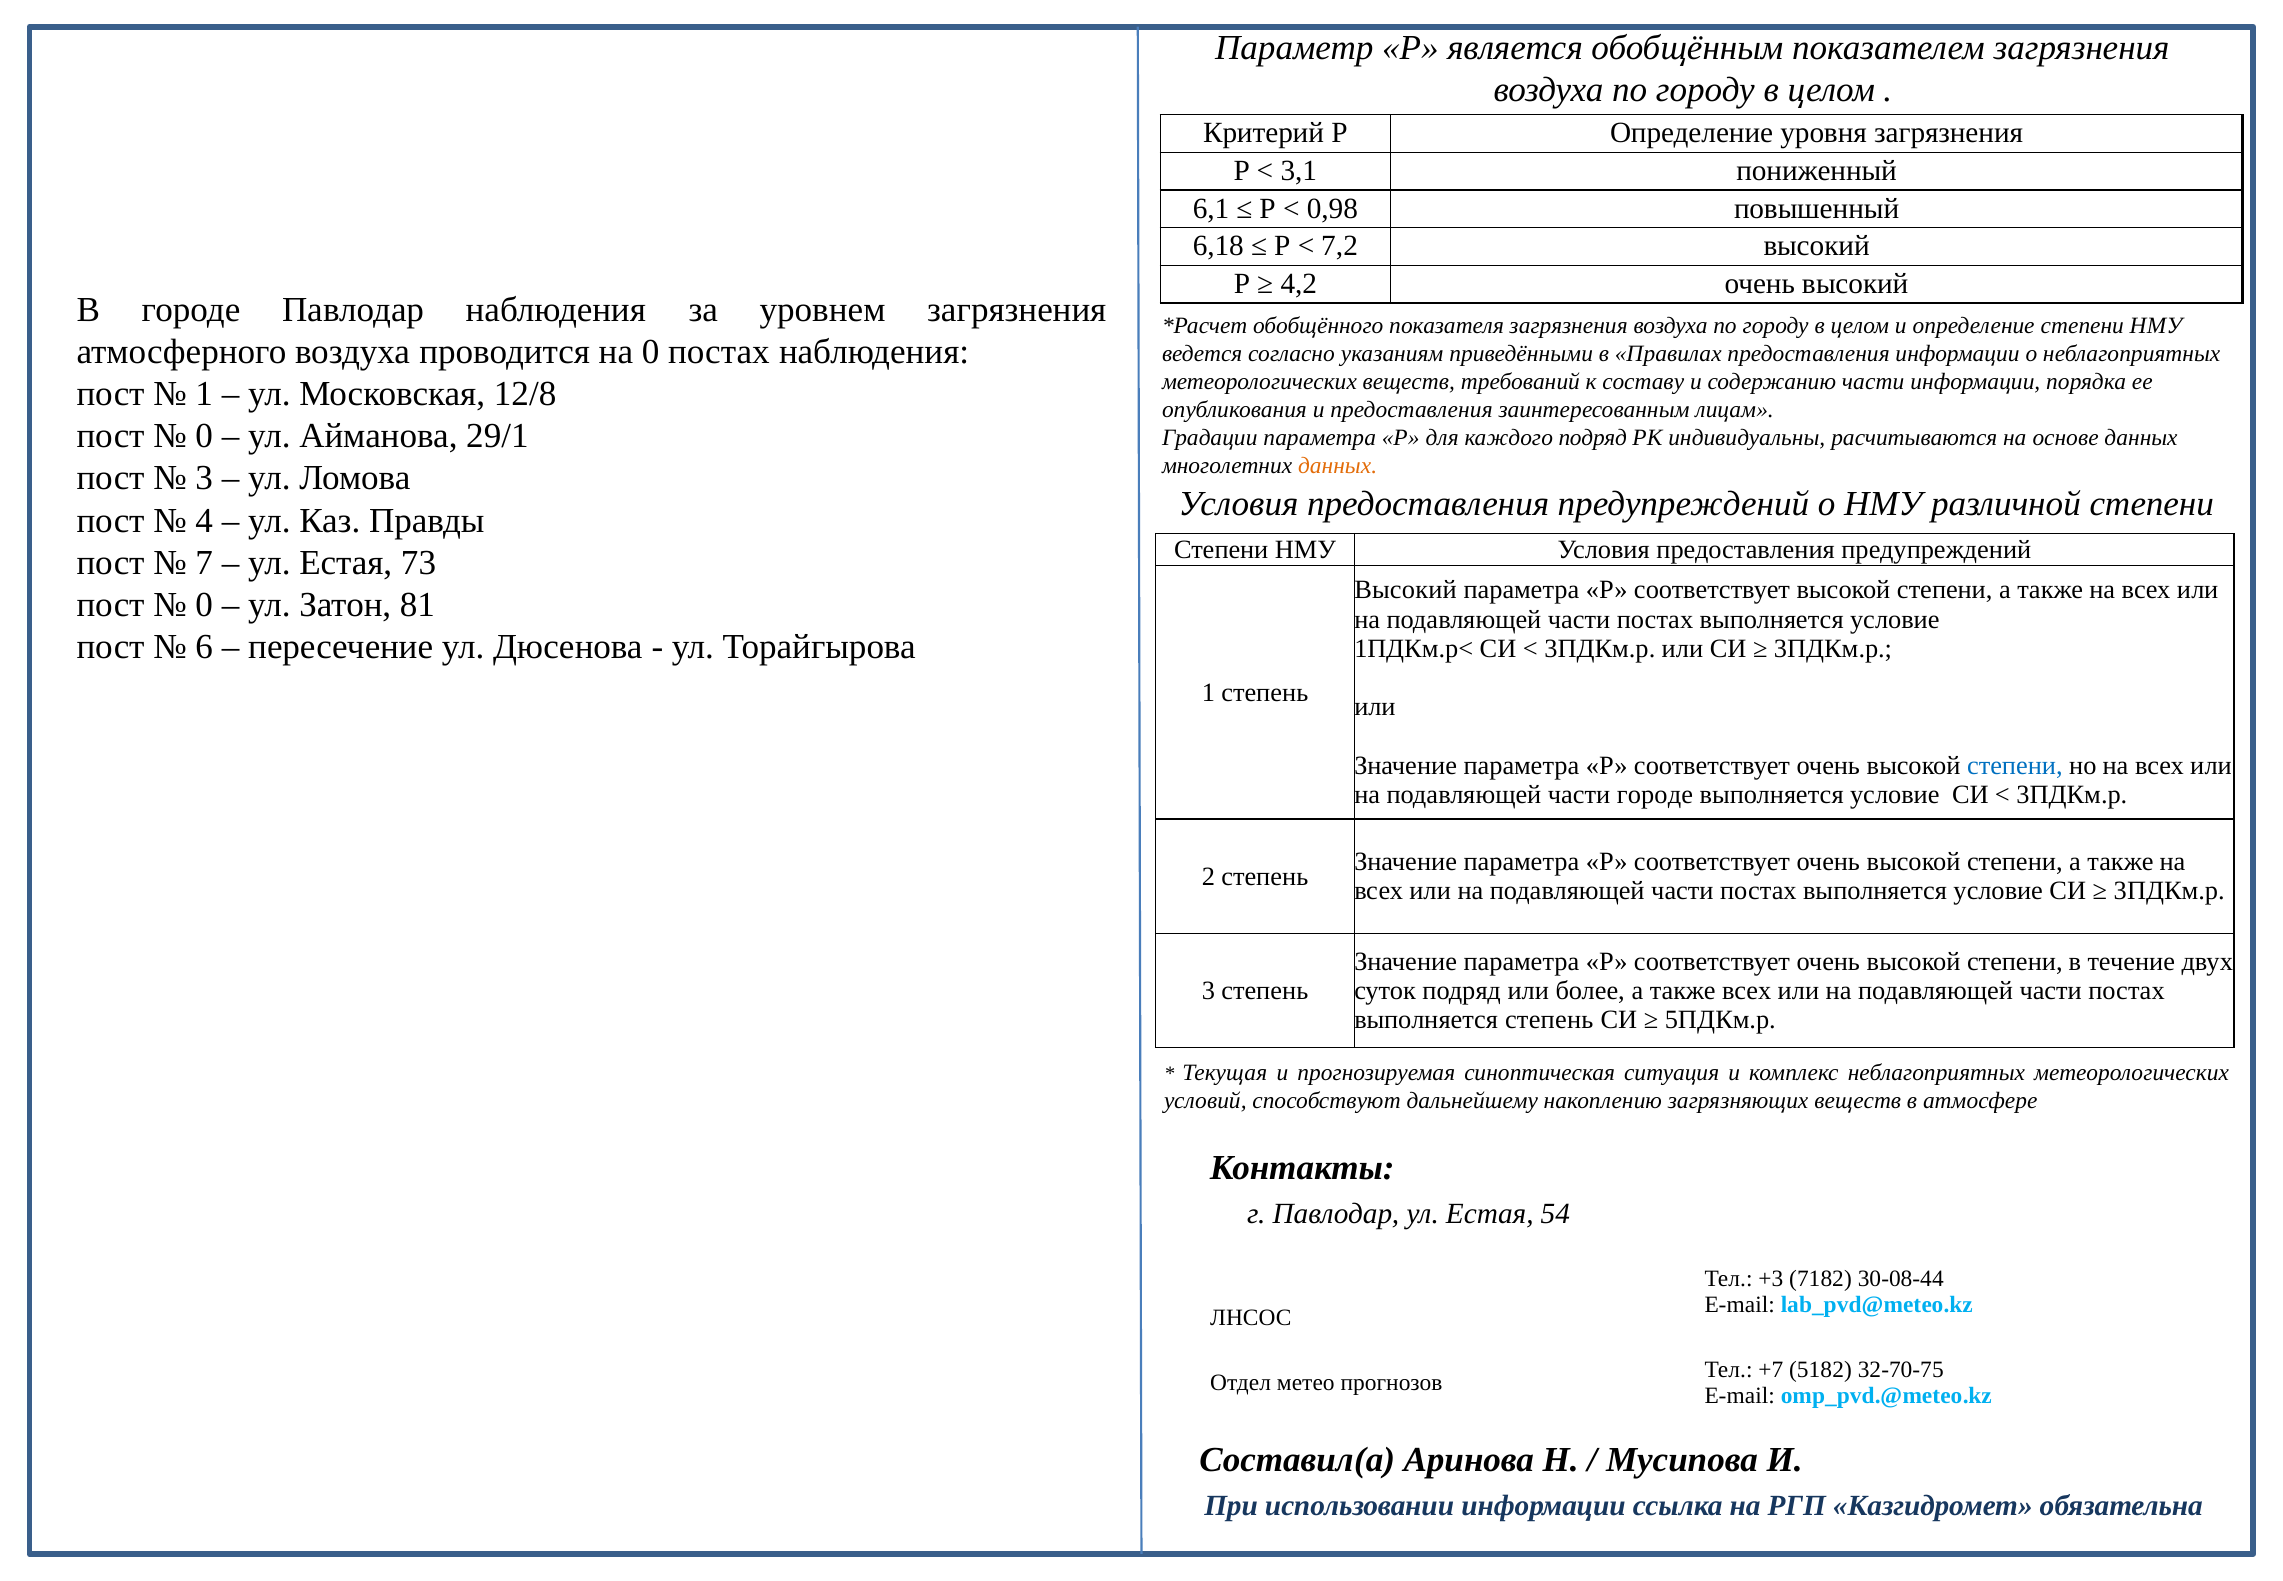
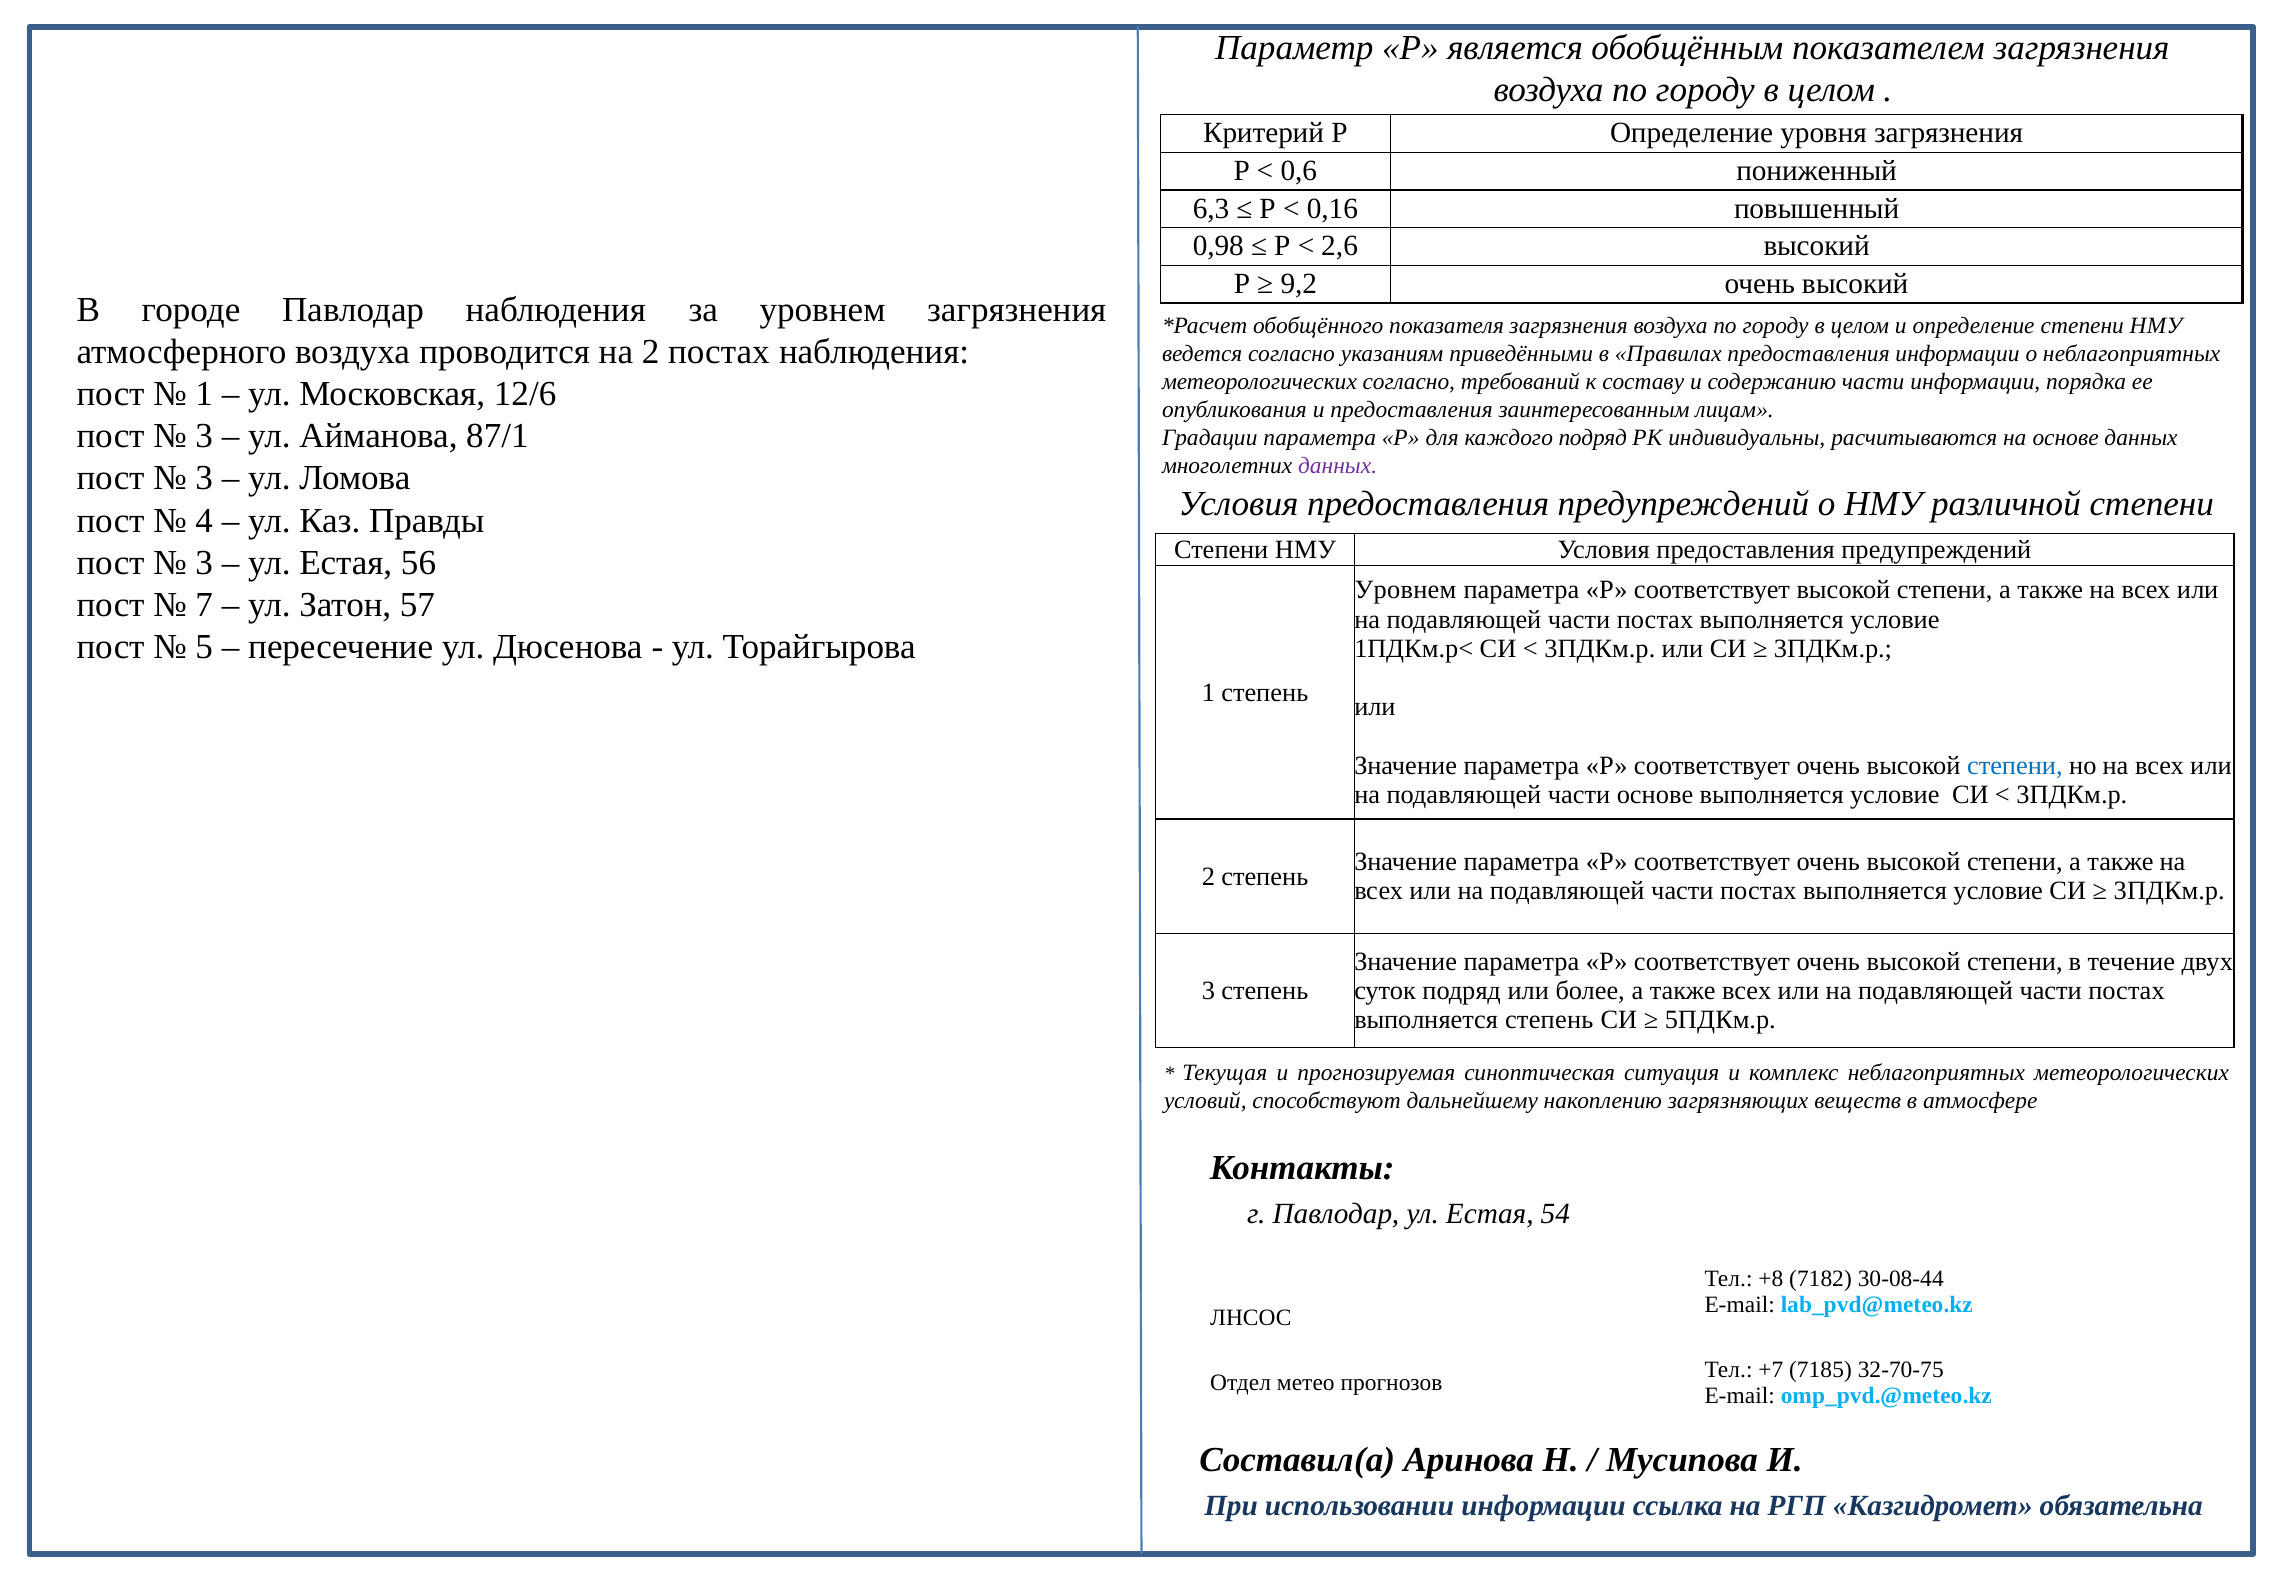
3,1: 3,1 -> 0,6
6,1: 6,1 -> 6,3
0,98: 0,98 -> 0,16
6,18: 6,18 -> 0,98
7,2: 7,2 -> 2,6
4,2: 4,2 -> 9,2
на 0: 0 -> 2
метеорологических веществ: веществ -> согласно
12/8: 12/8 -> 12/6
0 at (204, 436): 0 -> 3
29/1: 29/1 -> 87/1
данных at (1338, 466) colour: orange -> purple
7 at (204, 562): 7 -> 3
73: 73 -> 56
Высокий at (1406, 590): Высокий -> Уровнем
0 at (204, 605): 0 -> 7
81: 81 -> 57
6: 6 -> 5
части городе: городе -> основе
+3: +3 -> +8
5182: 5182 -> 7185
